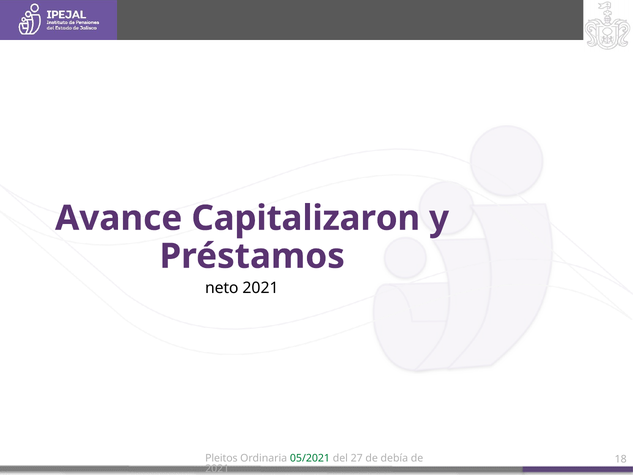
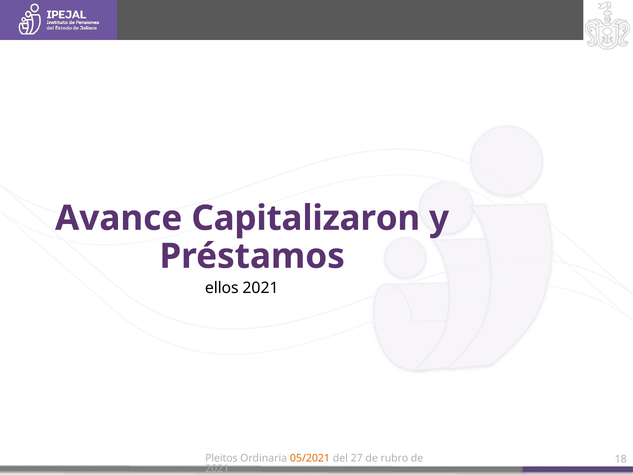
neto: neto -> ellos
05/2021 colour: green -> orange
debía: debía -> rubro
